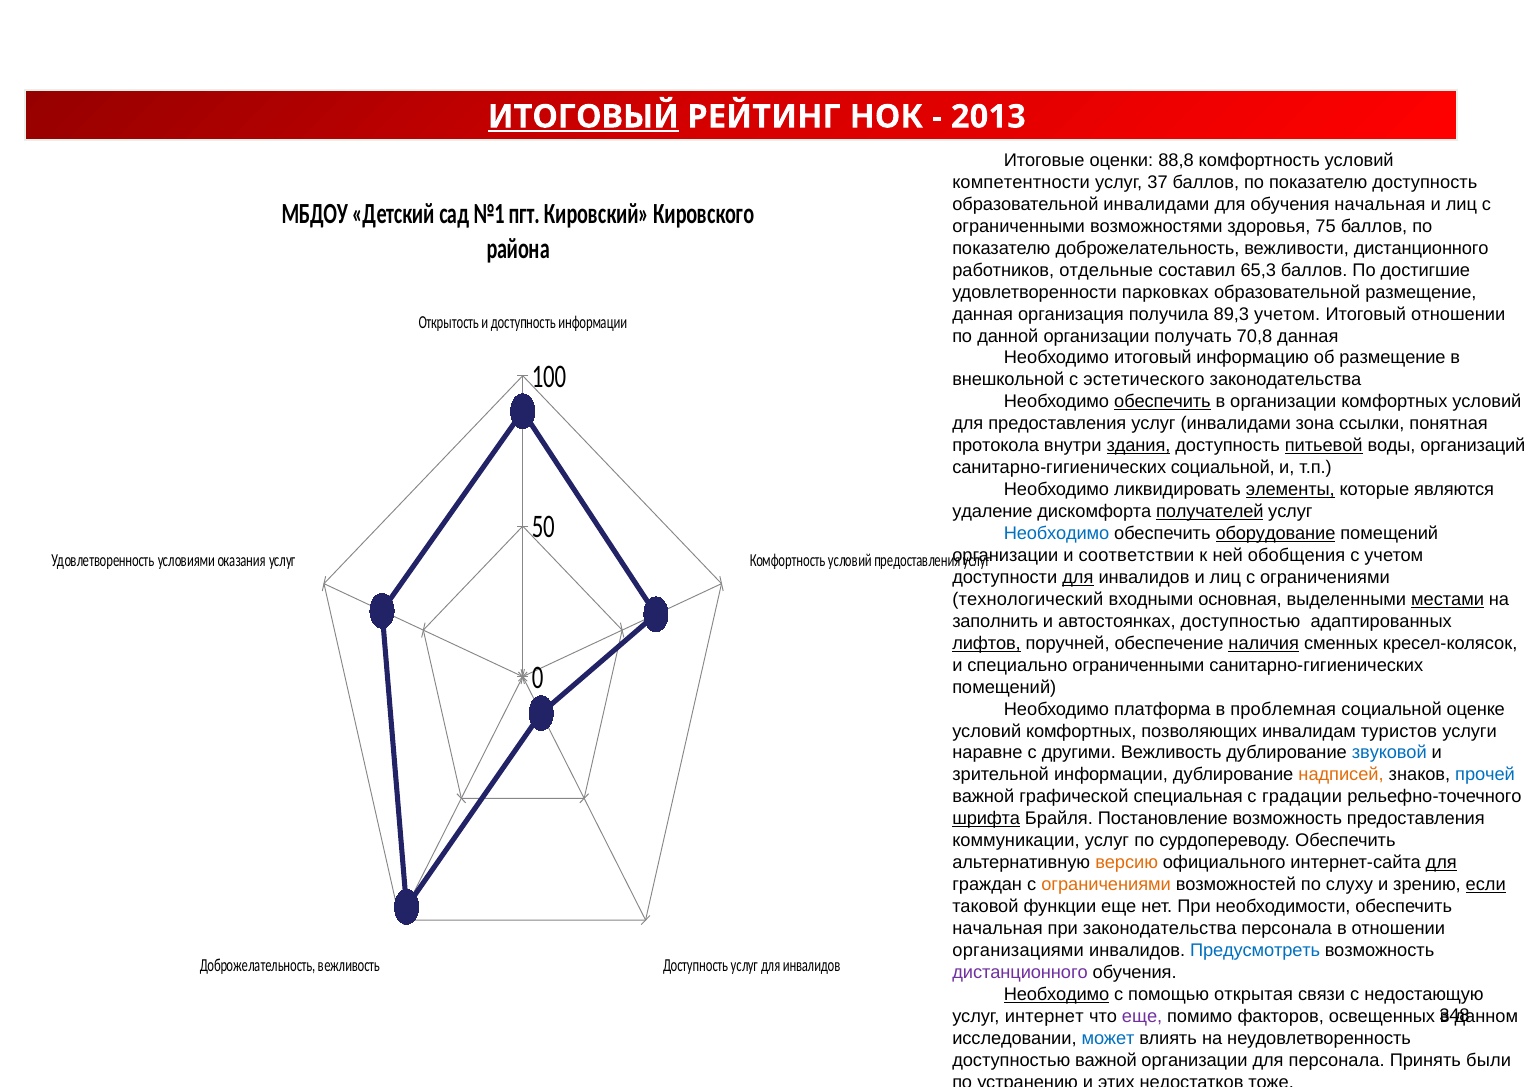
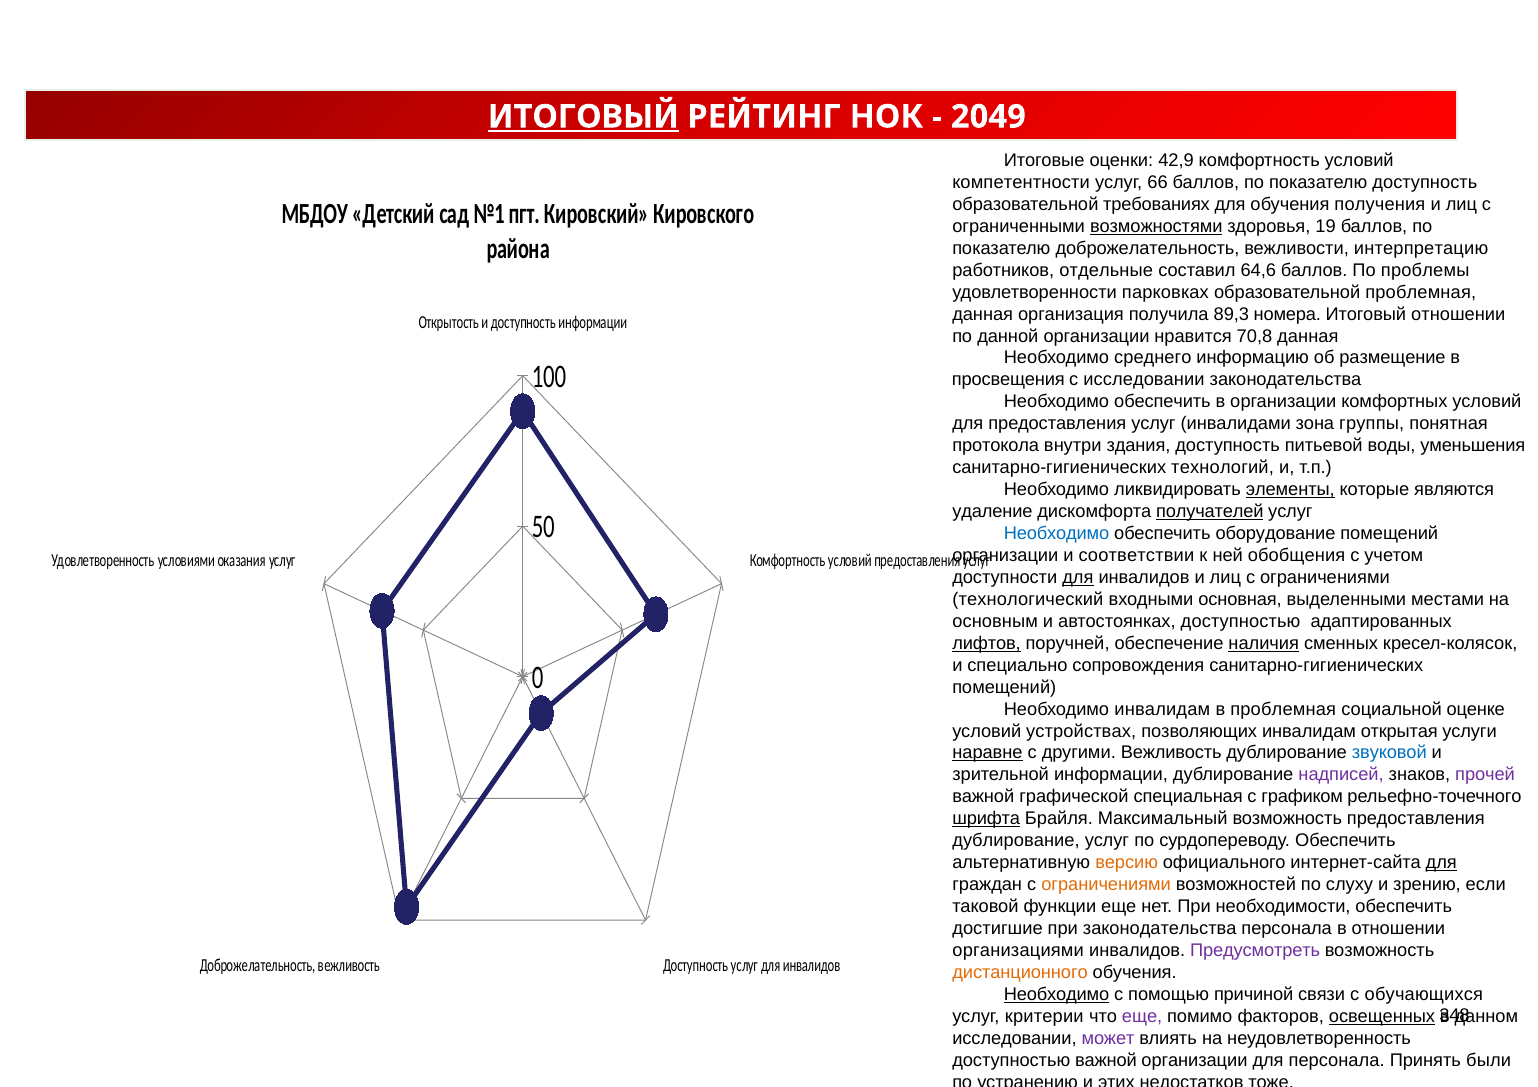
2013: 2013 -> 2049
88,8: 88,8 -> 42,9
37: 37 -> 66
образовательной инвалидами: инвалидами -> требованиях
обучения начальная: начальная -> получения
возможностями underline: none -> present
75: 75 -> 19
вежливости дистанционного: дистанционного -> интерпретацию
65,3: 65,3 -> 64,6
достигшие: достигшие -> проблемы
образовательной размещение: размещение -> проблемная
89,3 учетом: учетом -> номера
получать: получать -> нравится
Необходимо итоговый: итоговый -> среднего
внешкольной: внешкольной -> просвещения
с эстетического: эстетического -> исследовании
обеспечить at (1162, 402) underline: present -> none
ссылки: ссылки -> группы
здания underline: present -> none
питьевой underline: present -> none
организаций: организаций -> уменьшения
санитарно-гигиенических социальной: социальной -> технологий
оборудование underline: present -> none
местами underline: present -> none
заполнить: заполнить -> основным
специально ограниченными: ограниченными -> сопровождения
Необходимо платформа: платформа -> инвалидам
условий комфортных: комфортных -> устройствах
туристов: туристов -> открытая
наравне underline: none -> present
надписей colour: orange -> purple
прочей colour: blue -> purple
градации: градации -> графиком
Постановление: Постановление -> Максимальный
коммуникации at (1016, 841): коммуникации -> дублирование
если underline: present -> none
начальная at (998, 929): начальная -> достигшие
Предусмотреть colour: blue -> purple
дистанционного at (1020, 973) colour: purple -> orange
открытая: открытая -> причиной
недостающую: недостающую -> обучающихся
интернет: интернет -> критерии
освещенных underline: none -> present
может colour: blue -> purple
